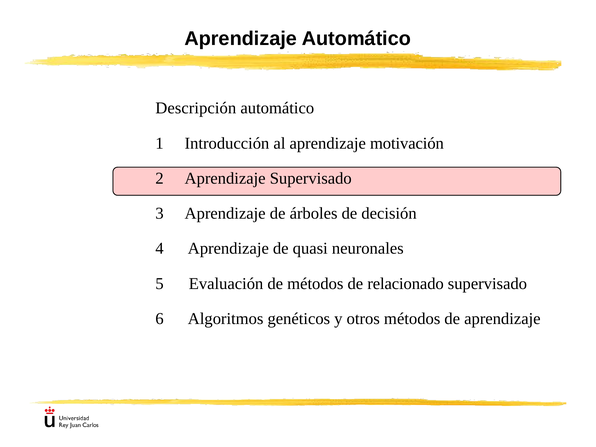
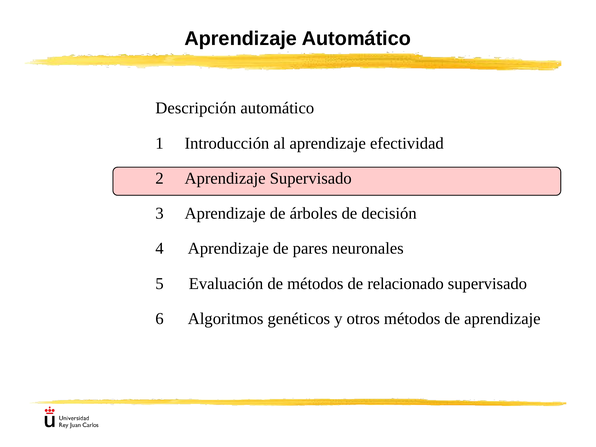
motivación: motivación -> efectividad
quasi: quasi -> pares
